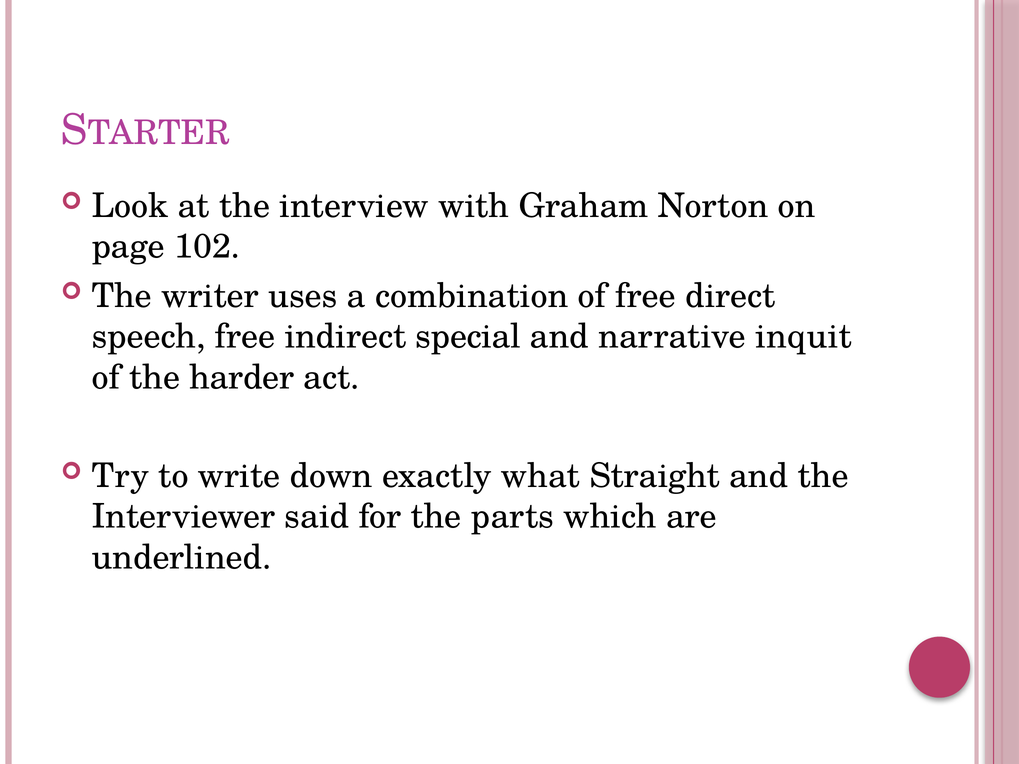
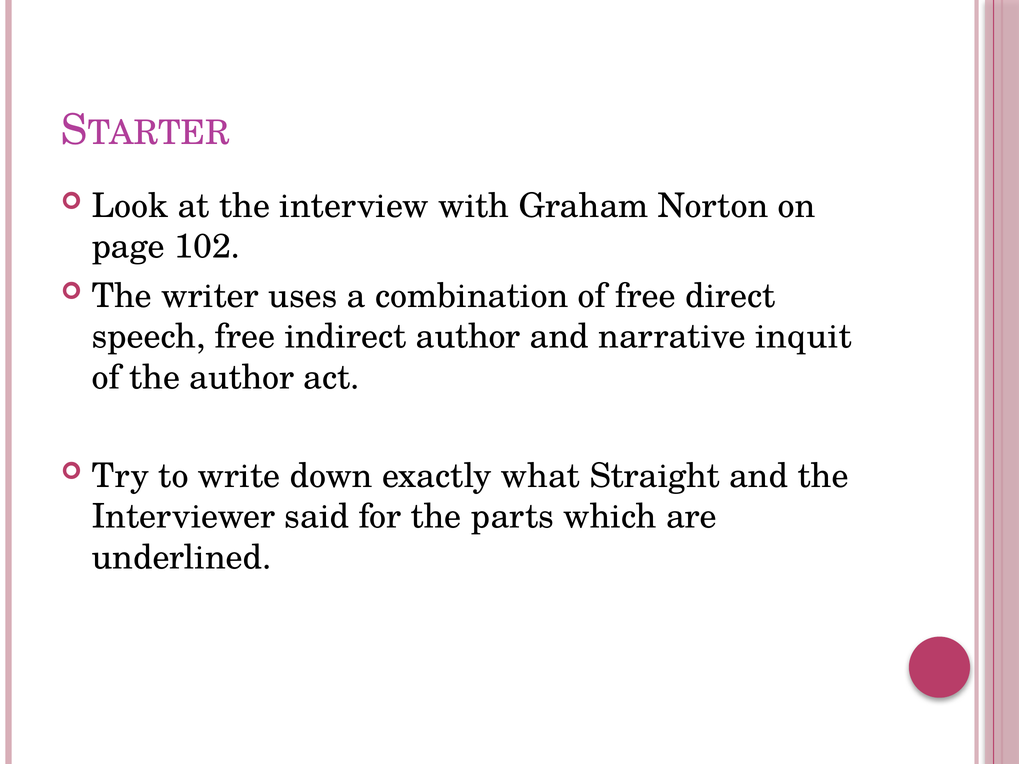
indirect special: special -> author
the harder: harder -> author
